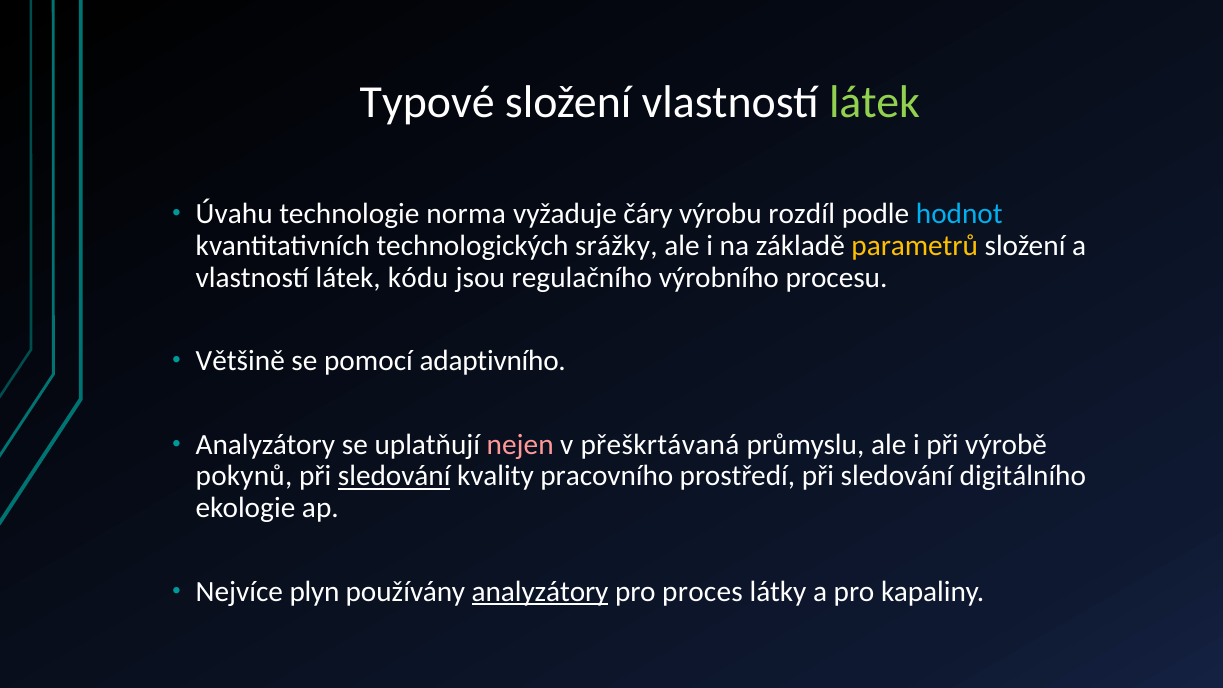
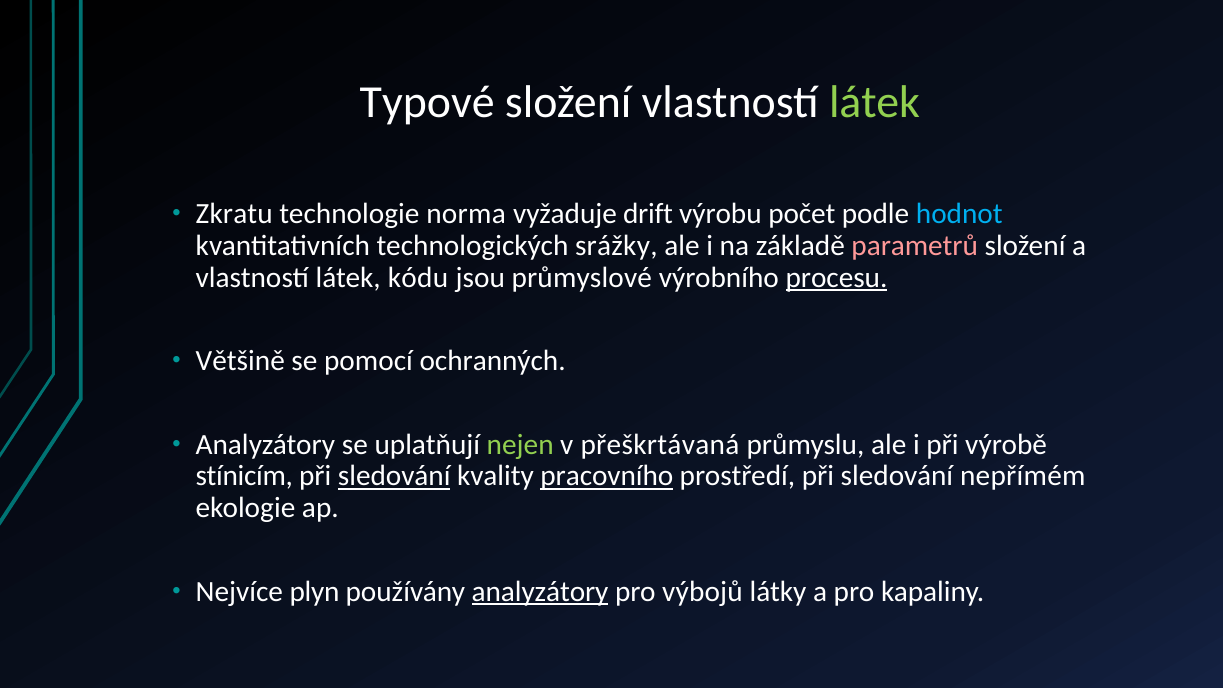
Úvahu: Úvahu -> Zkratu
čáry: čáry -> drift
rozdíl: rozdíl -> počet
parametrů colour: yellow -> pink
regulačního: regulačního -> průmyslové
procesu underline: none -> present
adaptivního: adaptivního -> ochranných
nejen colour: pink -> light green
pokynů: pokynů -> stínicím
pracovního underline: none -> present
digitálního: digitálního -> nepřímém
proces: proces -> výbojů
